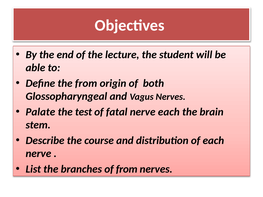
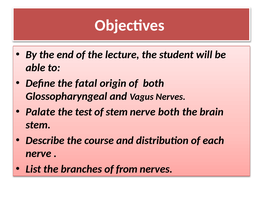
the from: from -> fatal
of fatal: fatal -> stem
nerve each: each -> both
